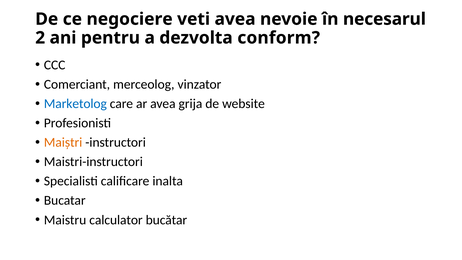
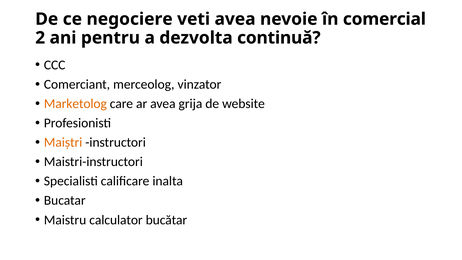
necesarul: necesarul -> comercial
conform: conform -> continuă
Marketolog colour: blue -> orange
